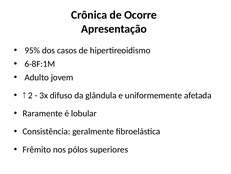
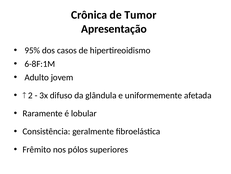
Ocorre: Ocorre -> Tumor
